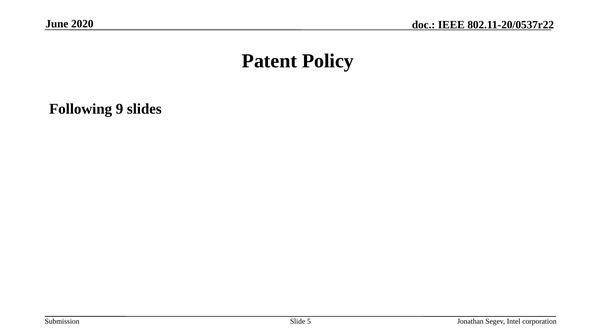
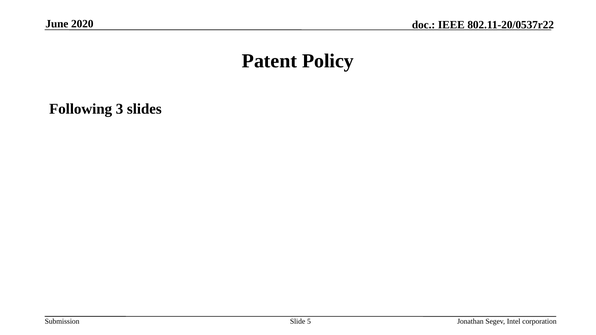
9: 9 -> 3
